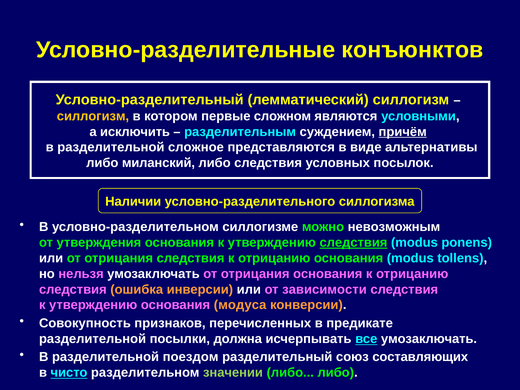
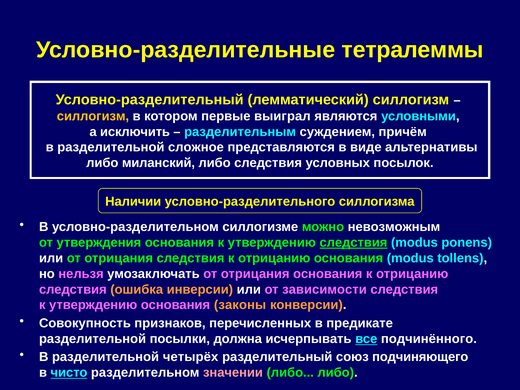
конъюнктов: конъюнктов -> тетралеммы
сложном: сложном -> выиграл
причём underline: present -> none
модуса: модуса -> законы
все умозаключать: умозаключать -> подчинённого
поездом: поездом -> четырёх
составляющих: составляющих -> подчиняющего
значении colour: light green -> pink
